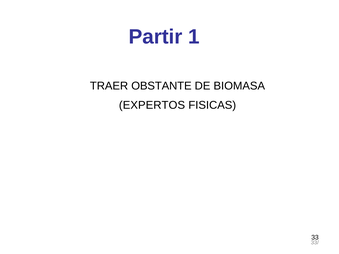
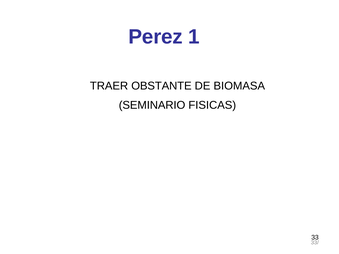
Partir: Partir -> Perez
EXPERTOS: EXPERTOS -> SEMINARIO
